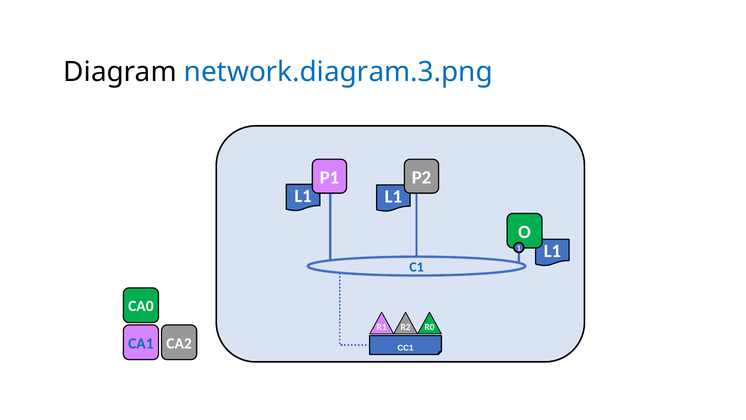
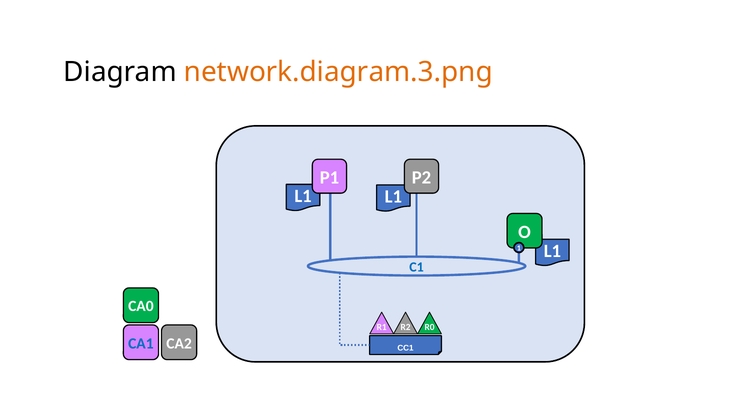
network.diagram.3.png colour: blue -> orange
